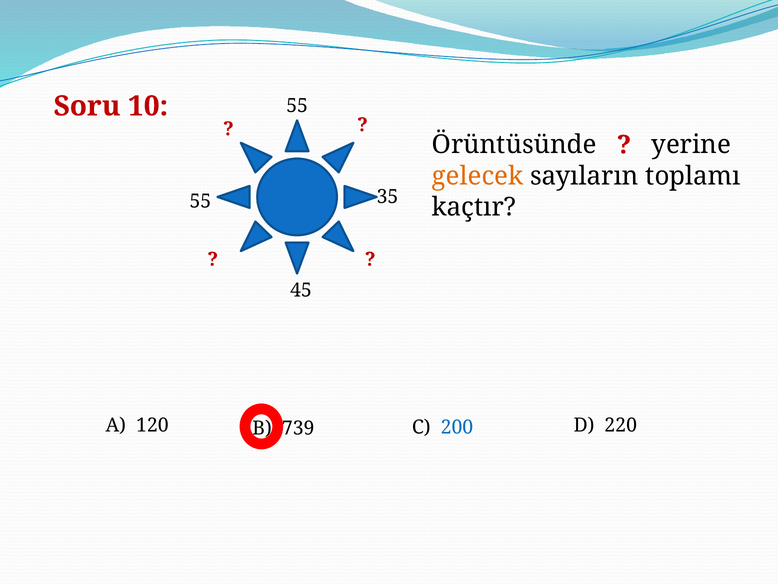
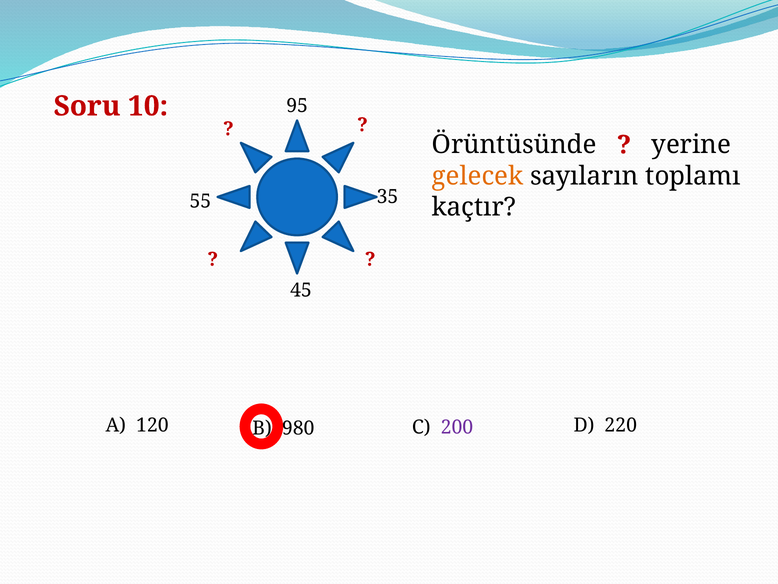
10 55: 55 -> 95
739: 739 -> 980
200 colour: blue -> purple
